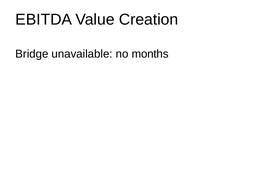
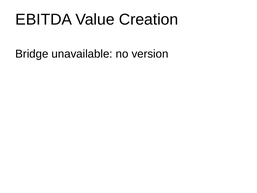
months: months -> version
